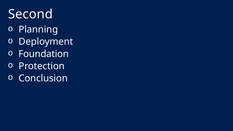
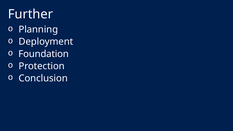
Second: Second -> Further
